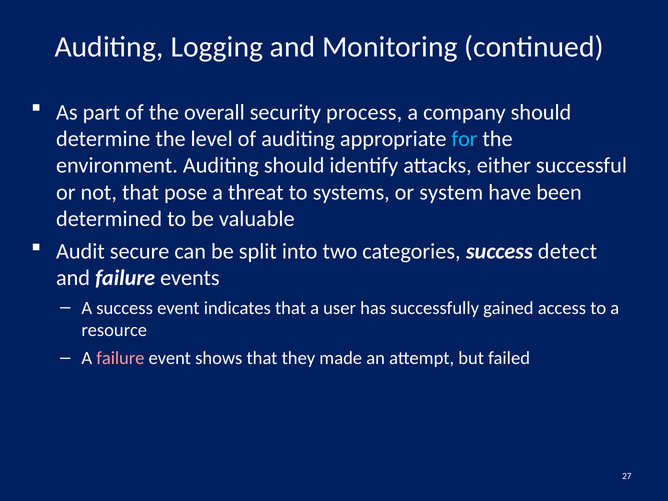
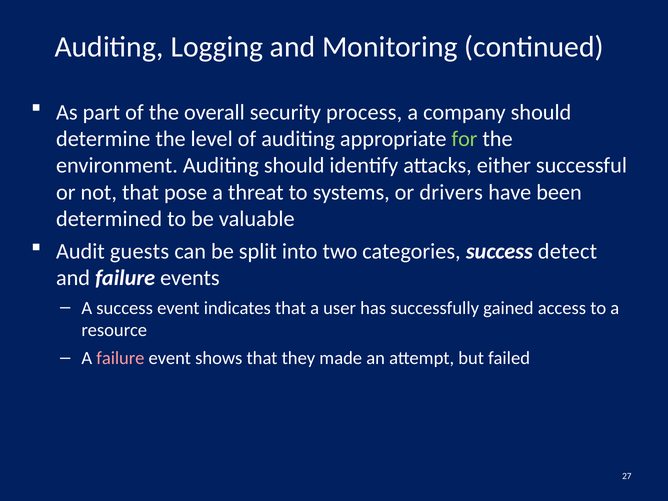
for colour: light blue -> light green
system: system -> drivers
secure: secure -> guests
